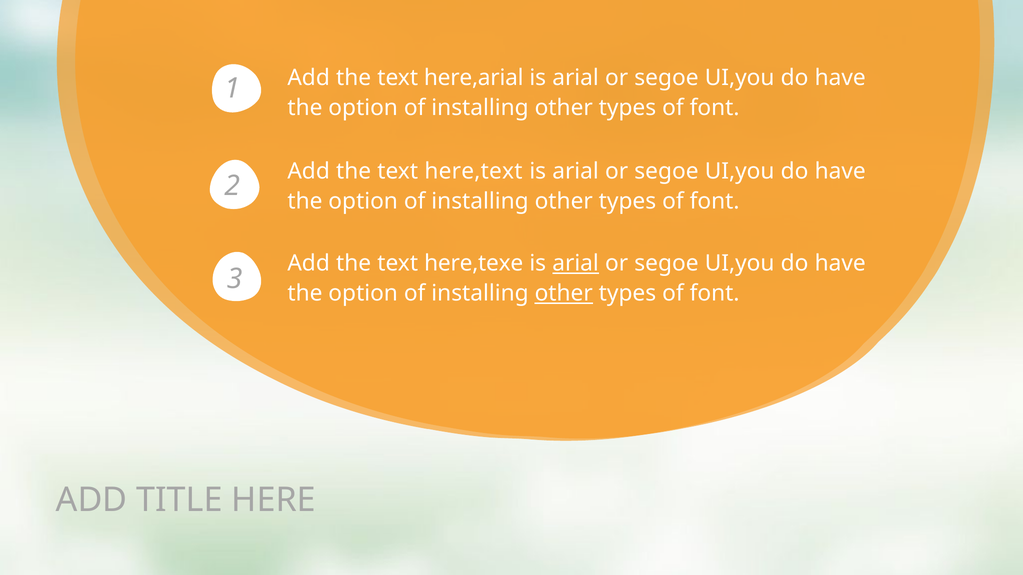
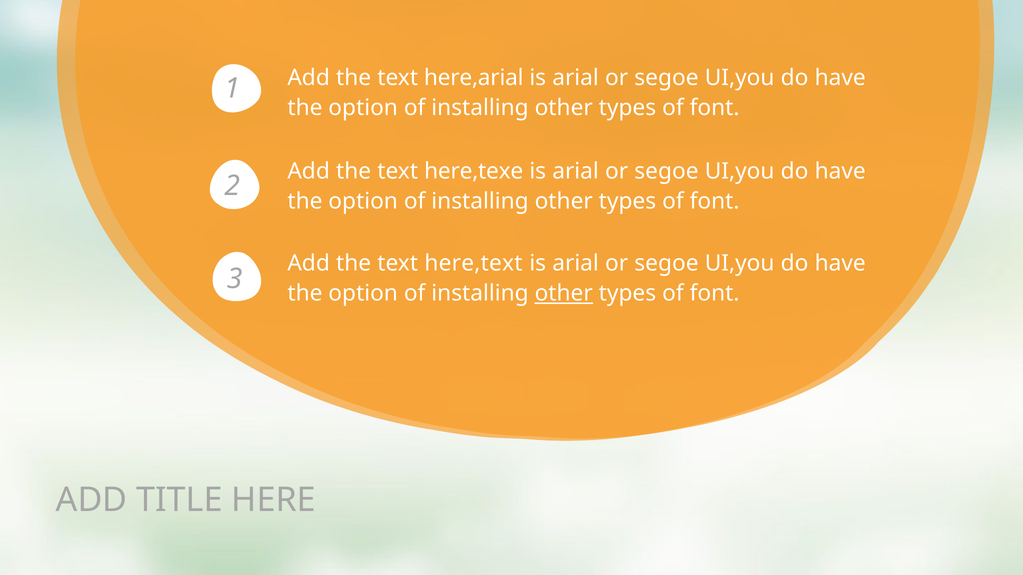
here,text: here,text -> here,texe
here,texe: here,texe -> here,text
arial at (576, 264) underline: present -> none
